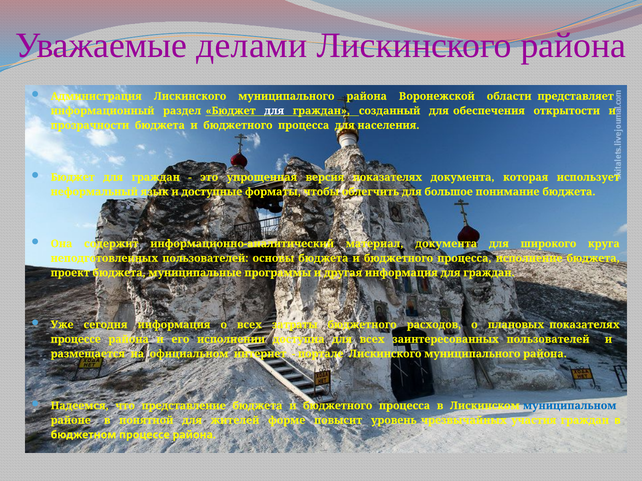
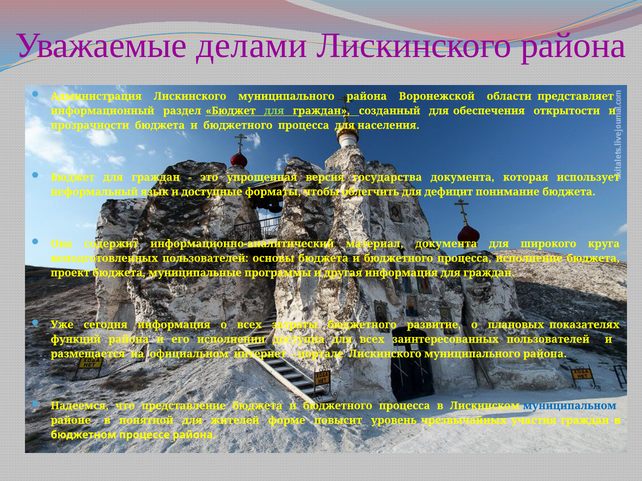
для at (274, 111) colour: white -> light green
версия показателях: показателях -> государства
большое: большое -> дефицит
расходов: расходов -> развитие
процессе at (76, 340): процессе -> функций
